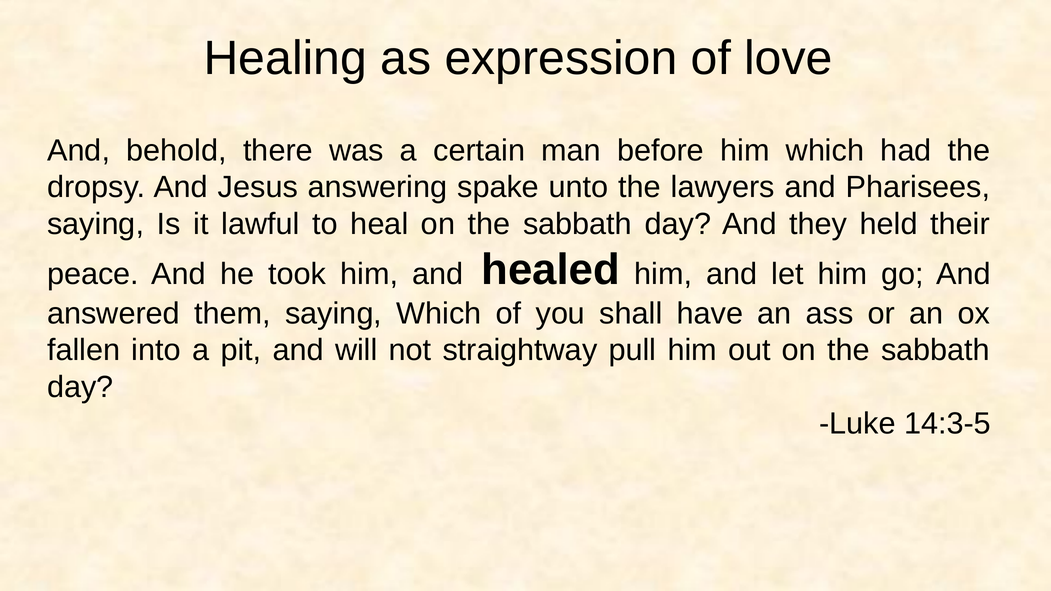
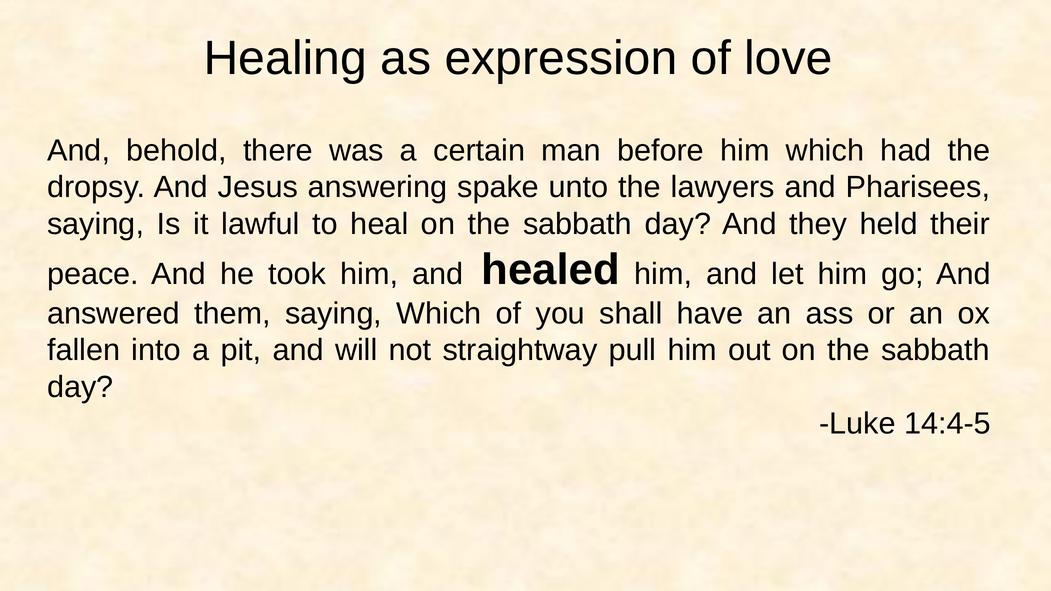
14:3-5: 14:3-5 -> 14:4-5
